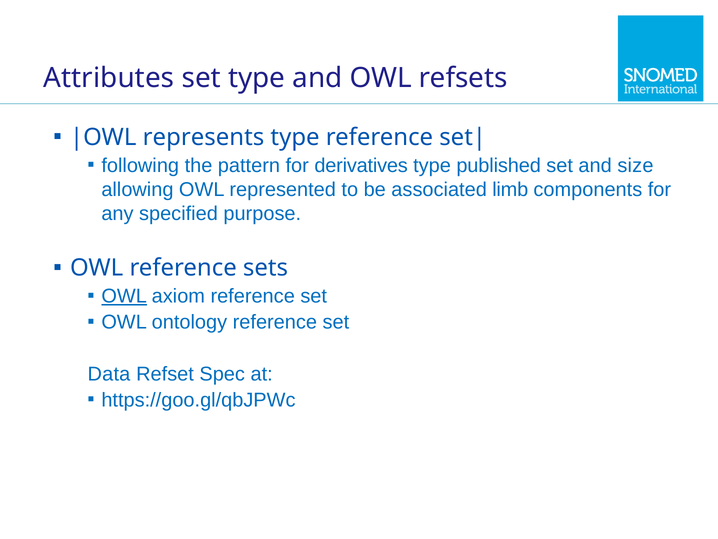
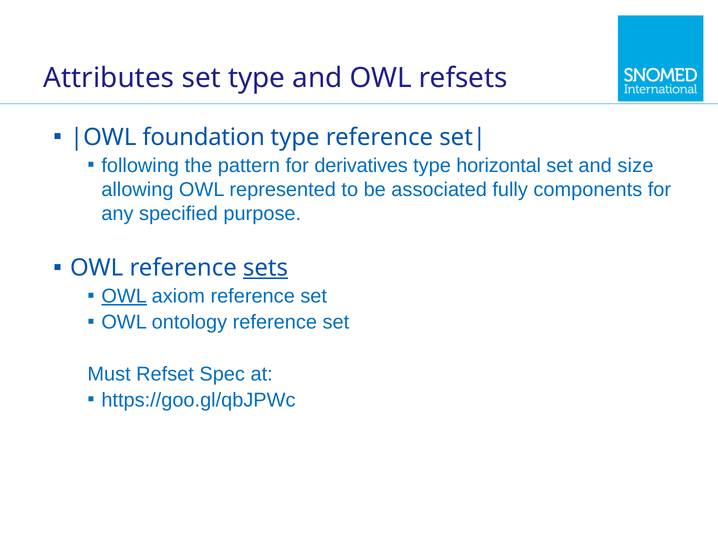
represents: represents -> foundation
published: published -> horizontal
limb: limb -> fully
sets underline: none -> present
Data: Data -> Must
